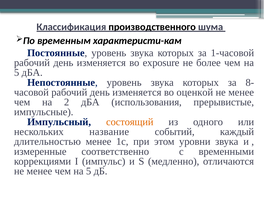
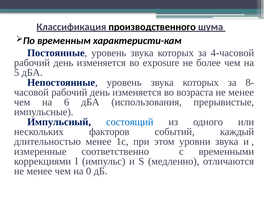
1-часовой: 1-часовой -> 4-часовой
оценкой: оценкой -> возраста
2: 2 -> 6
состоящий colour: orange -> blue
название: название -> факторов
менее чем на 5: 5 -> 0
